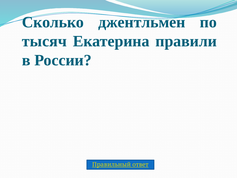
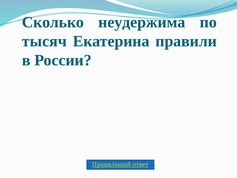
джентльмен: джентльмен -> неудержима
